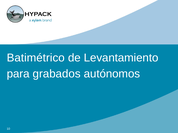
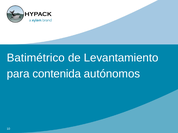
grabados: grabados -> contenida
